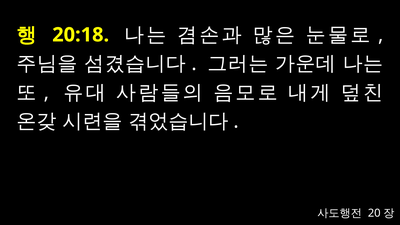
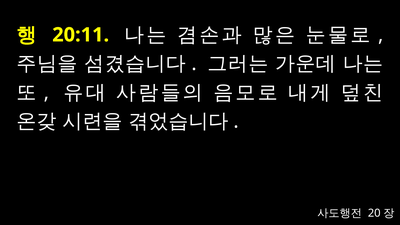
20:18: 20:18 -> 20:11
